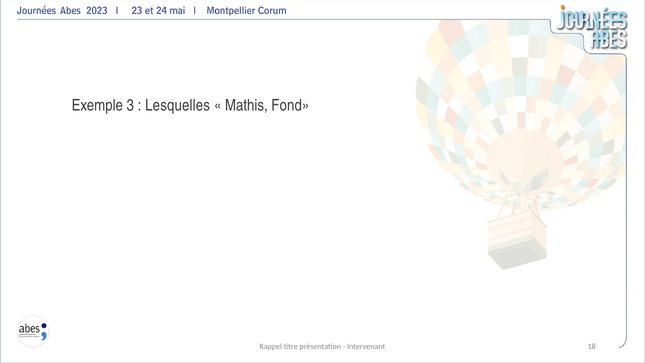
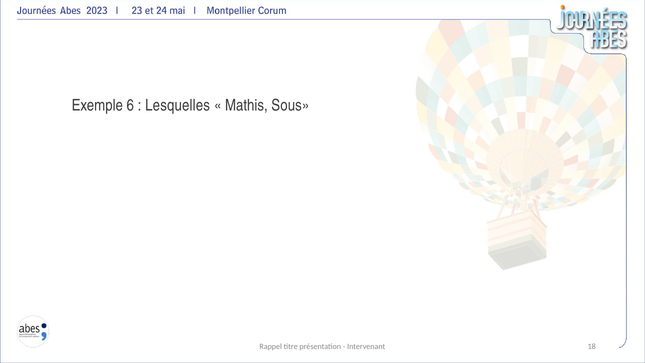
3: 3 -> 6
Fond: Fond -> Sous
